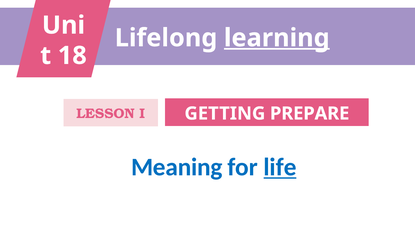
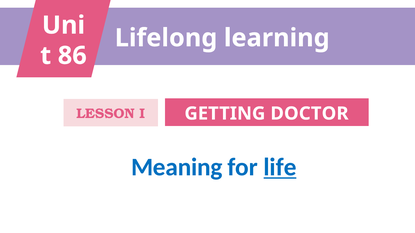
learning underline: present -> none
18: 18 -> 86
PREPARE: PREPARE -> DOCTOR
